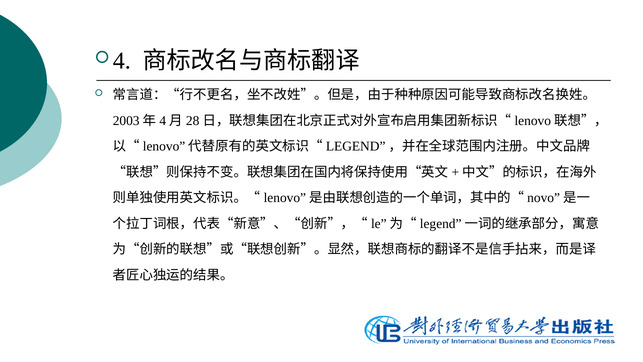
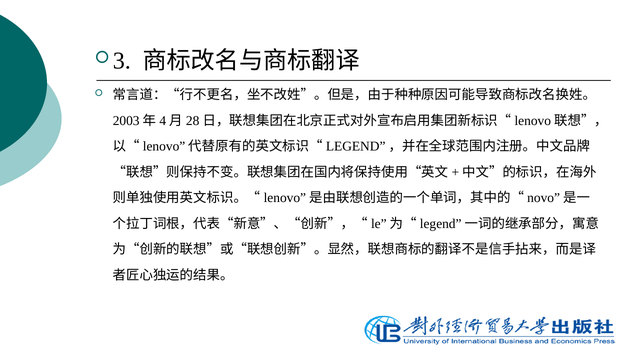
4: 4 -> 3
